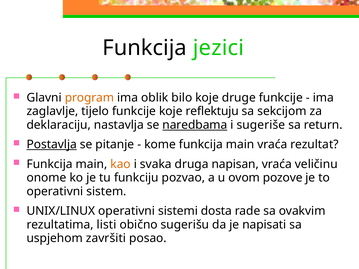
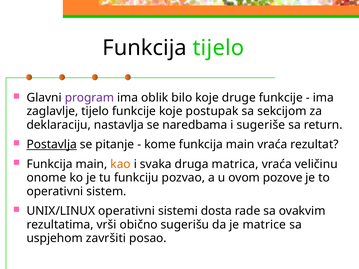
Funkcija jezici: jezici -> tijelo
program colour: orange -> purple
reflektuju: reflektuju -> postupak
naredbama underline: present -> none
napisan: napisan -> matrica
listi: listi -> vrši
napisati: napisati -> matrice
